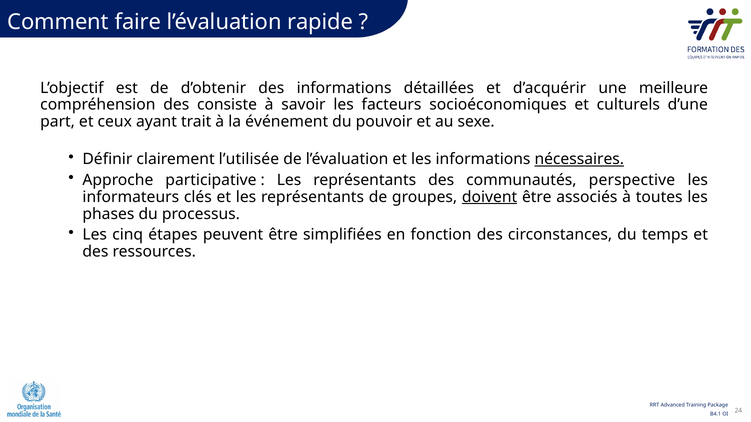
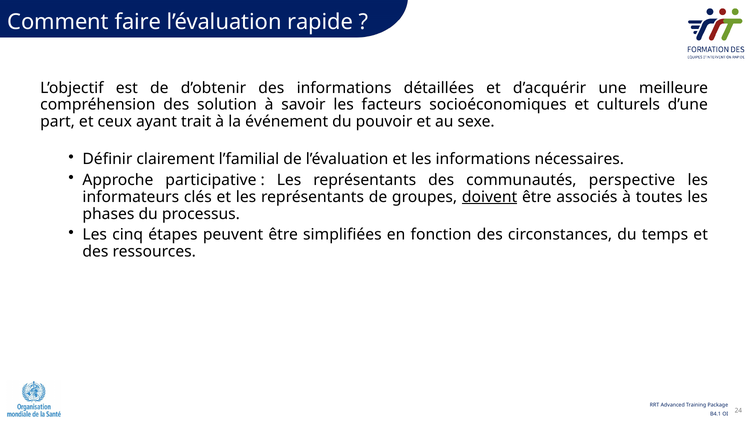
consiste: consiste -> solution
l’utilisée: l’utilisée -> l’familial
nécessaires underline: present -> none
